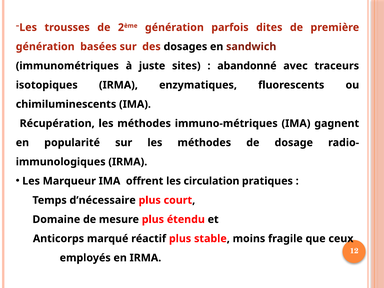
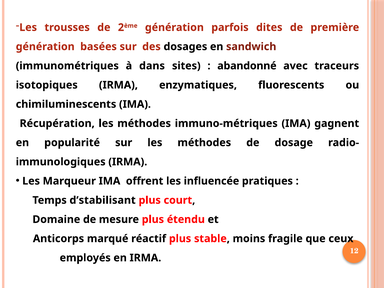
juste: juste -> dans
circulation: circulation -> influencée
d’nécessaire: d’nécessaire -> d’stabilisant
